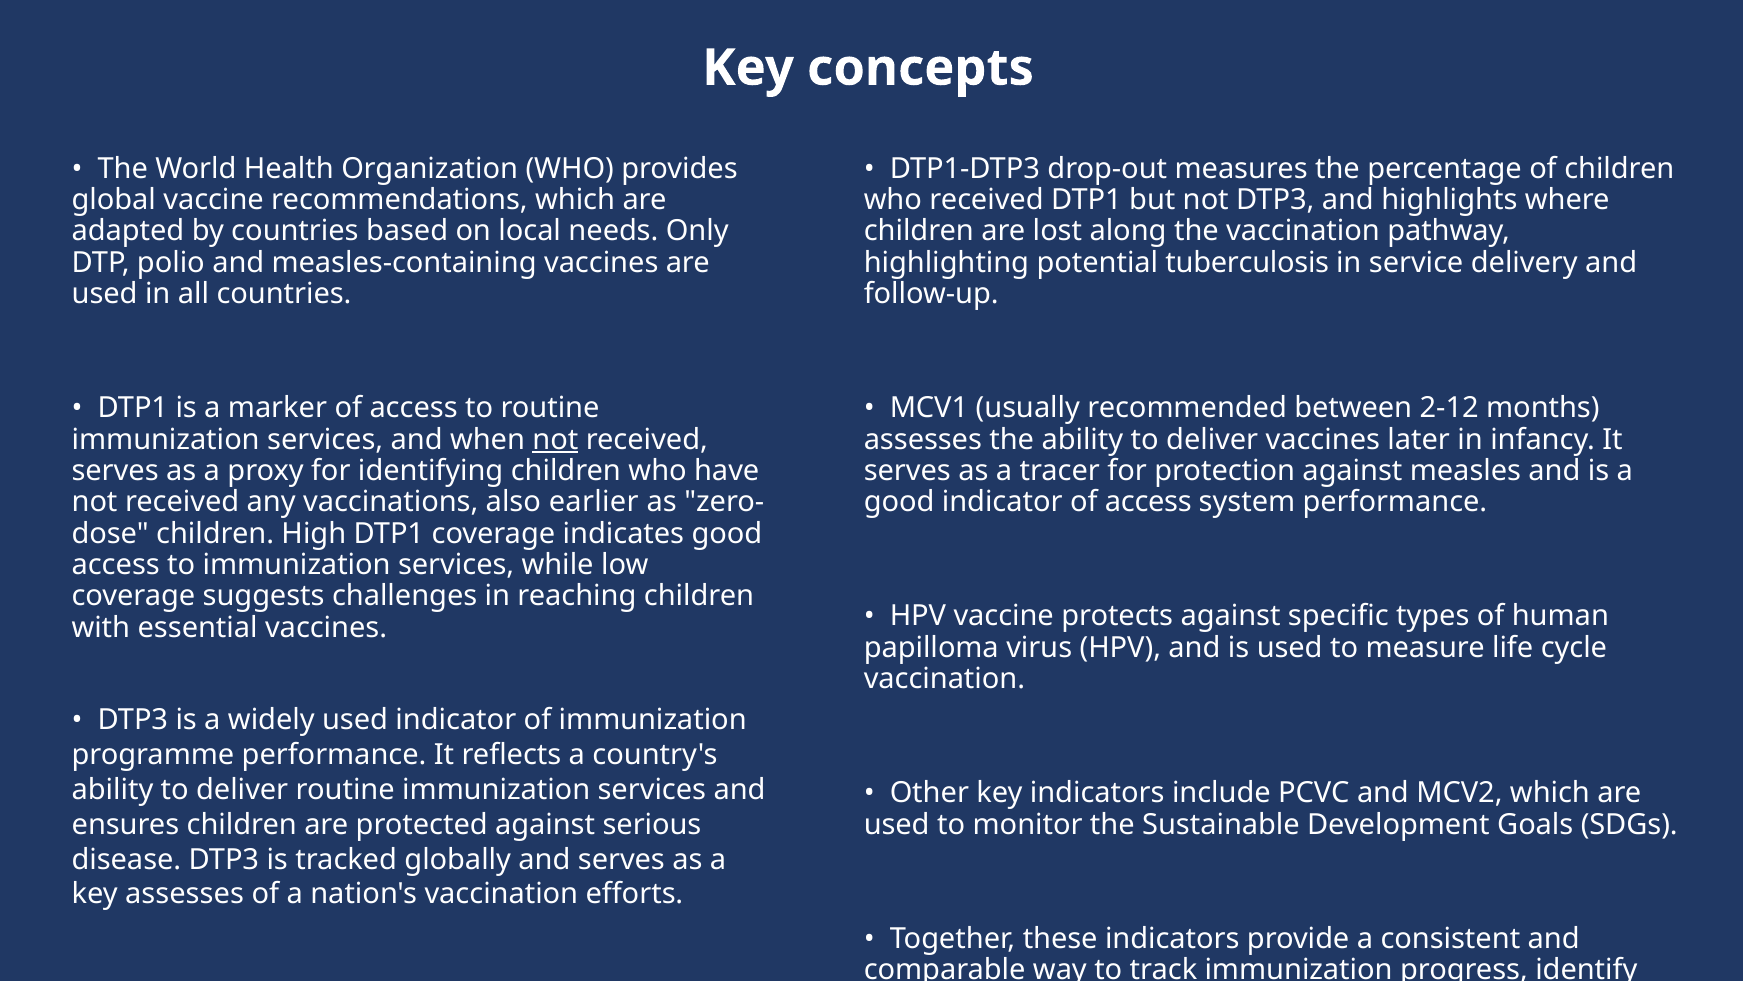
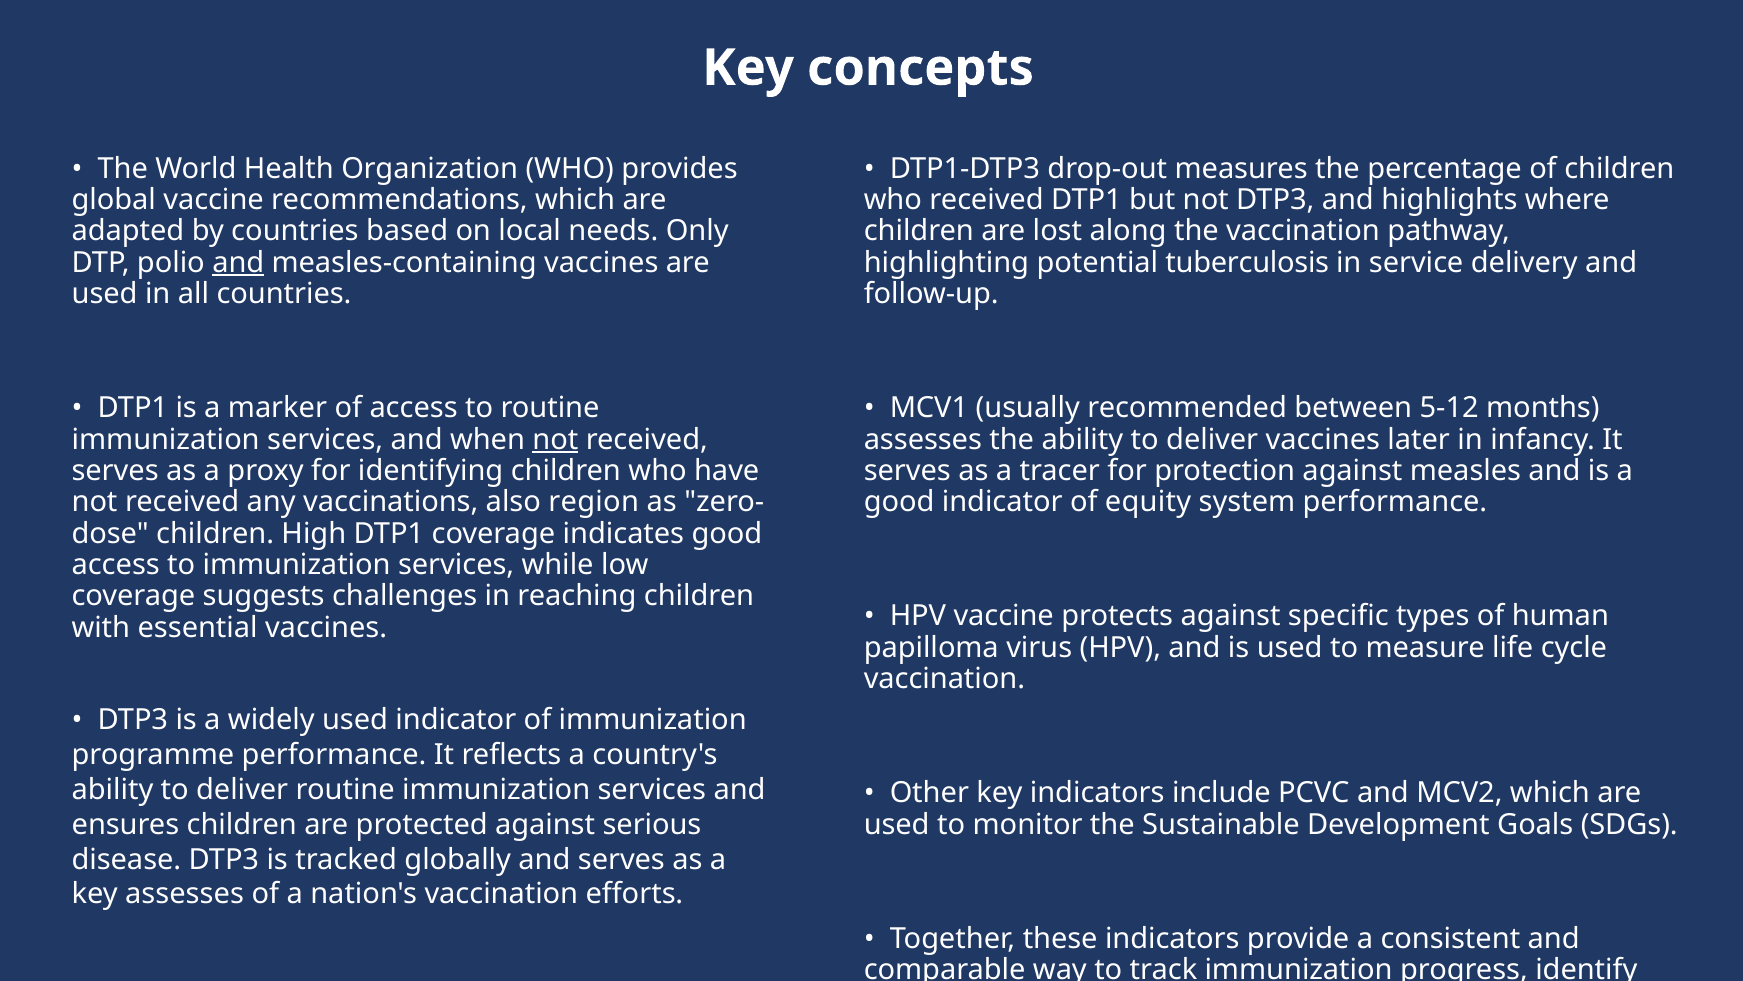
and at (238, 262) underline: none -> present
2-12: 2-12 -> 5-12
earlier: earlier -> region
indicator of access: access -> equity
